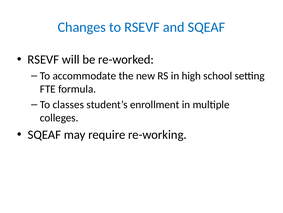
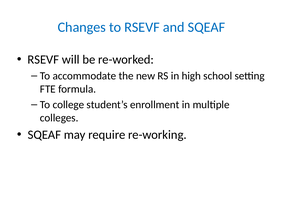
classes: classes -> college
